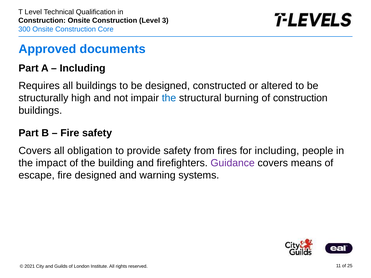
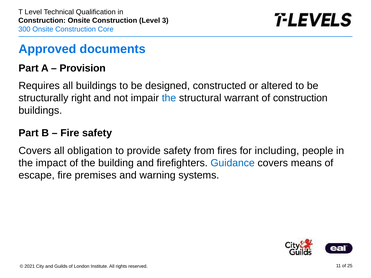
Including at (83, 68): Including -> Provision
high: high -> right
burning: burning -> warrant
Guidance colour: purple -> blue
fire designed: designed -> premises
